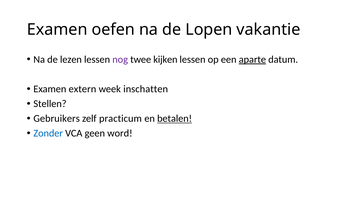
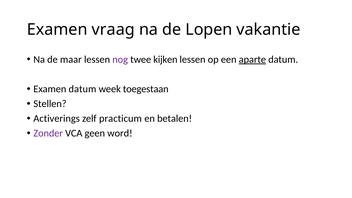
oefen: oefen -> vraag
lezen: lezen -> maar
Examen extern: extern -> datum
inschatten: inschatten -> toegestaan
Gebruikers: Gebruikers -> Activerings
betalen underline: present -> none
Zonder colour: blue -> purple
